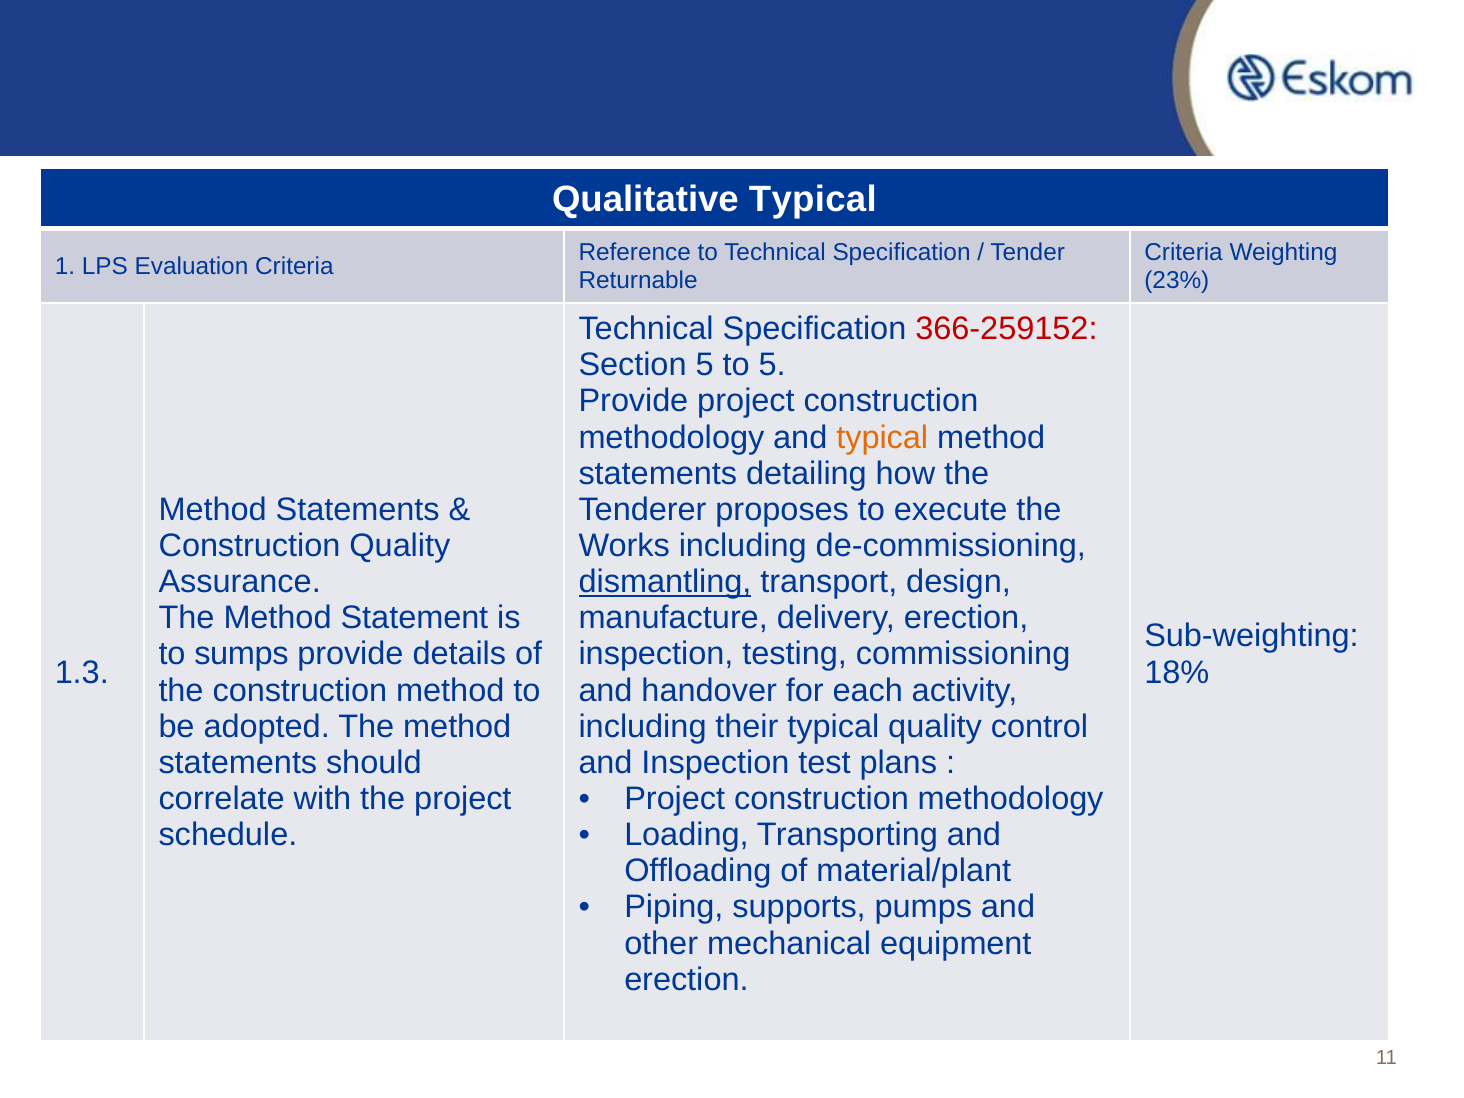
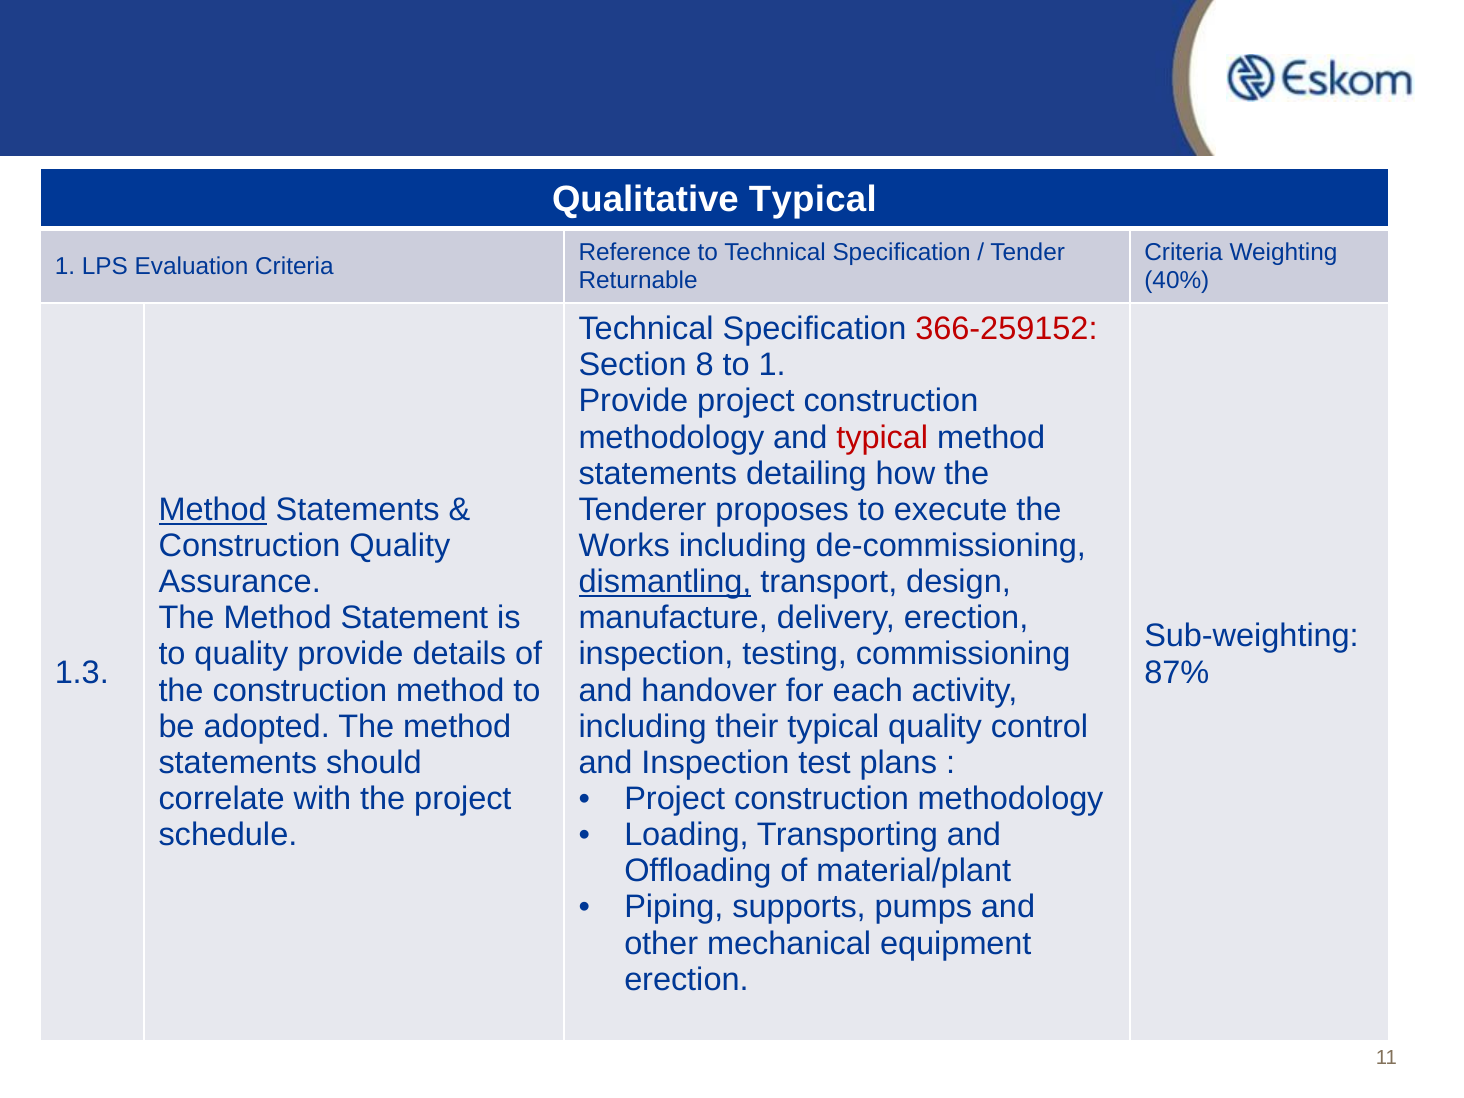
23%: 23% -> 40%
Section 5: 5 -> 8
to 5: 5 -> 1
typical at (882, 437) colour: orange -> red
Method at (213, 510) underline: none -> present
to sumps: sumps -> quality
18%: 18% -> 87%
